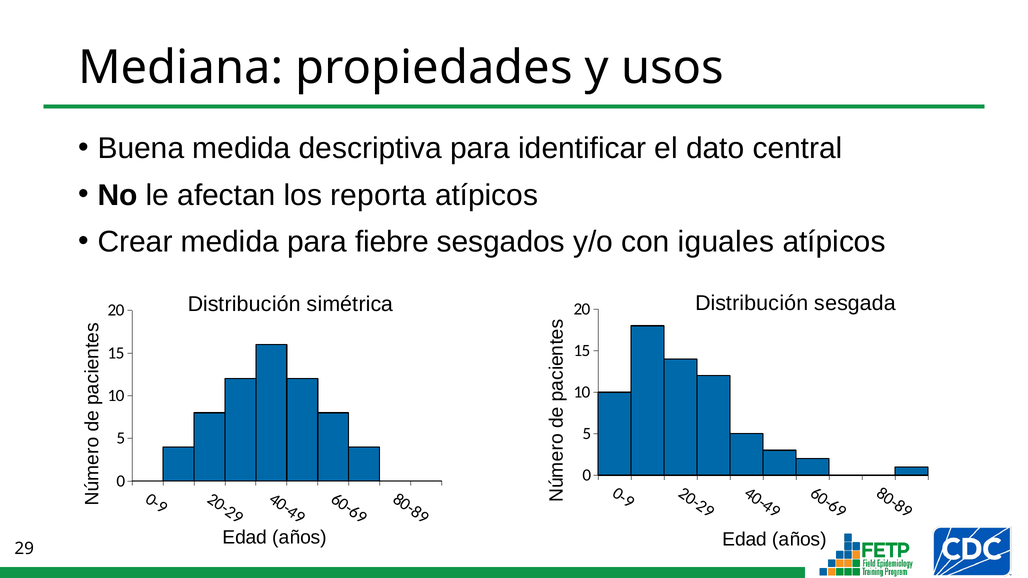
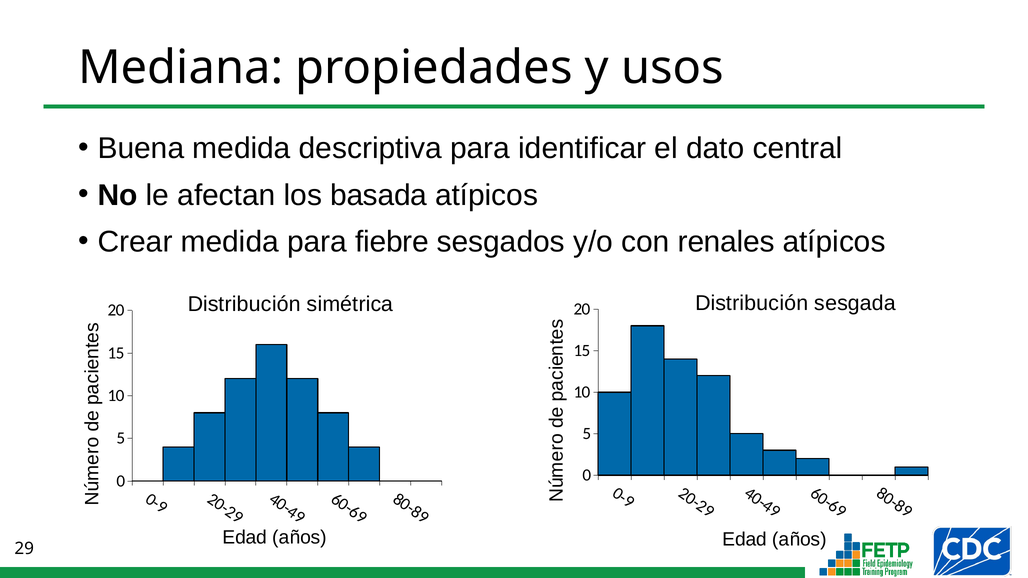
reporta: reporta -> basada
iguales: iguales -> renales
